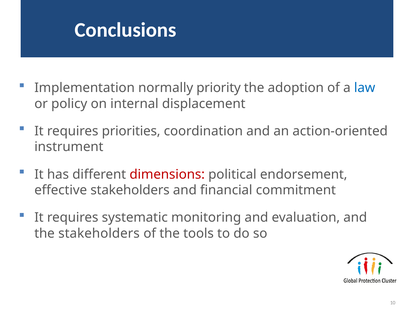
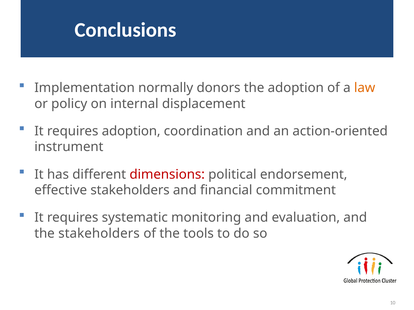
priority: priority -> donors
law colour: blue -> orange
requires priorities: priorities -> adoption
